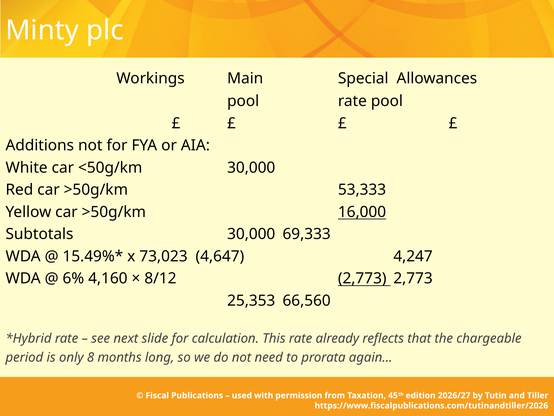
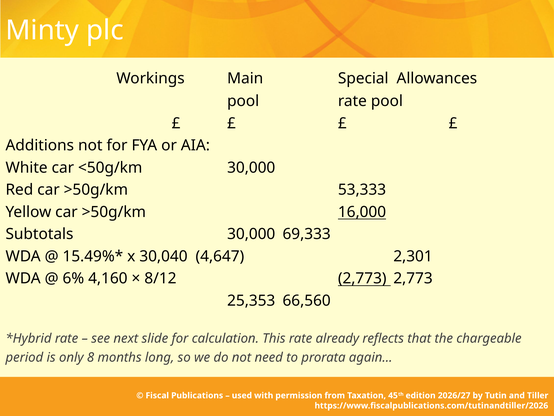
73,023: 73,023 -> 30,040
4,247: 4,247 -> 2,301
